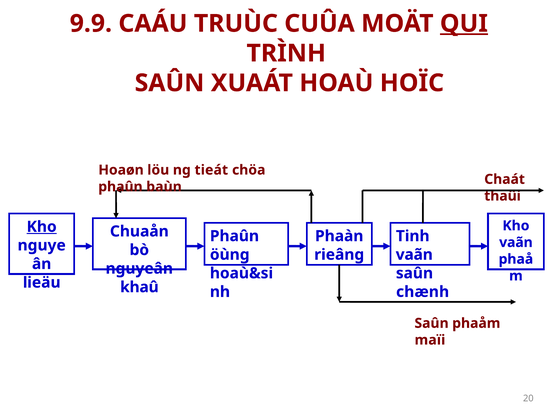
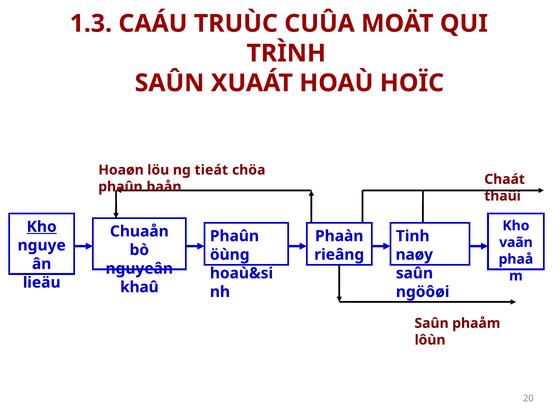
9.9: 9.9 -> 1.3
QUI underline: present -> none
baùn: baùn -> baån
vaãn at (414, 255): vaãn -> naøy
chænh: chænh -> ngöôøi
maïi: maïi -> lôùn
